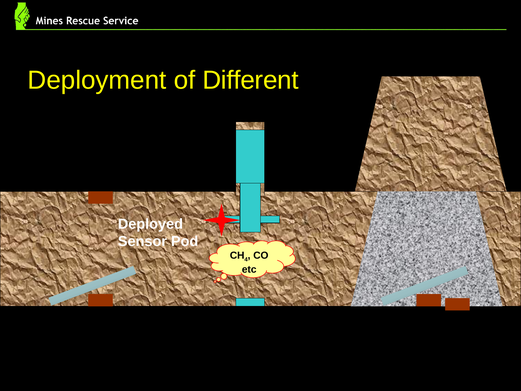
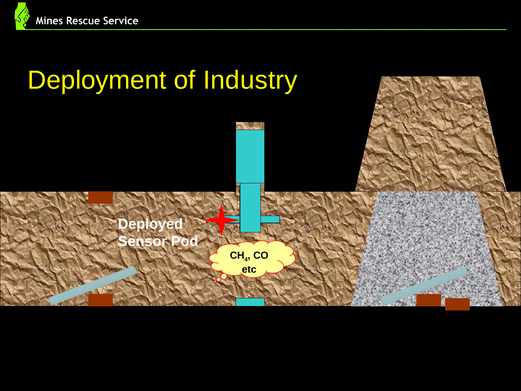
Different: Different -> Industry
